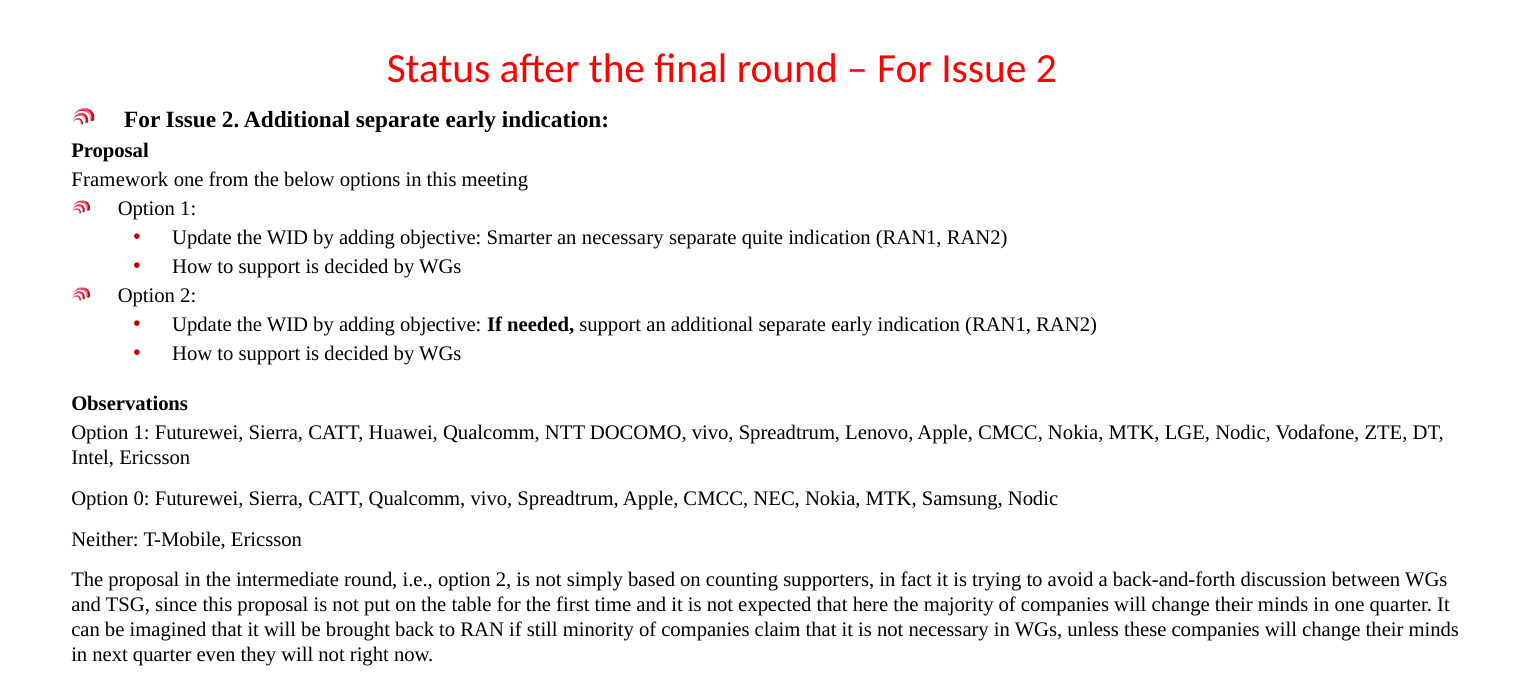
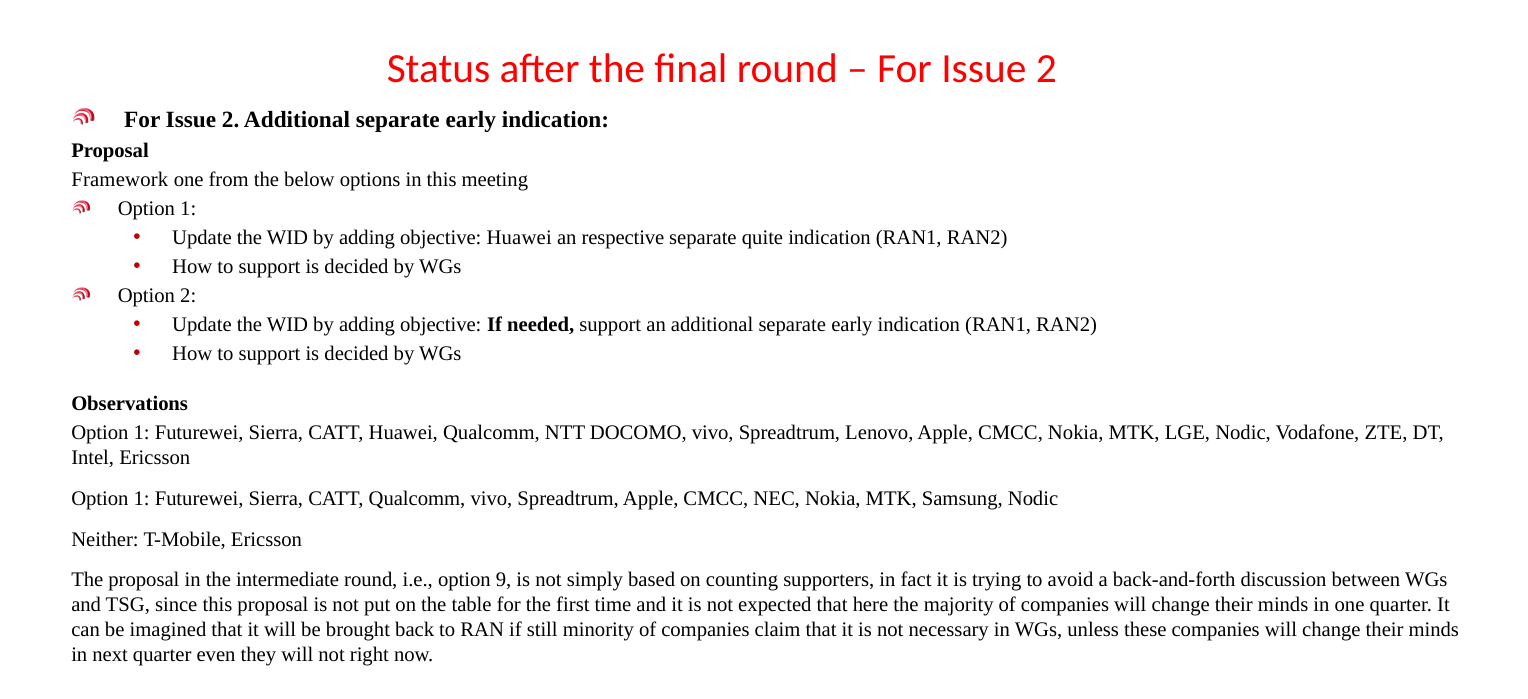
objective Smarter: Smarter -> Huawei
an necessary: necessary -> respective
0 at (142, 499): 0 -> 1
i.e option 2: 2 -> 9
